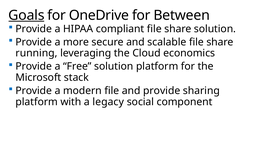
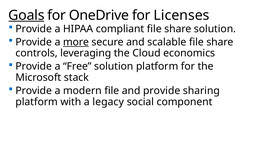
Between: Between -> Licenses
more underline: none -> present
running: running -> controls
